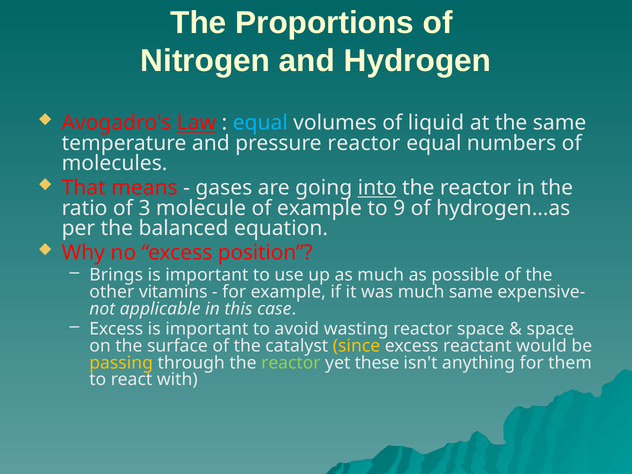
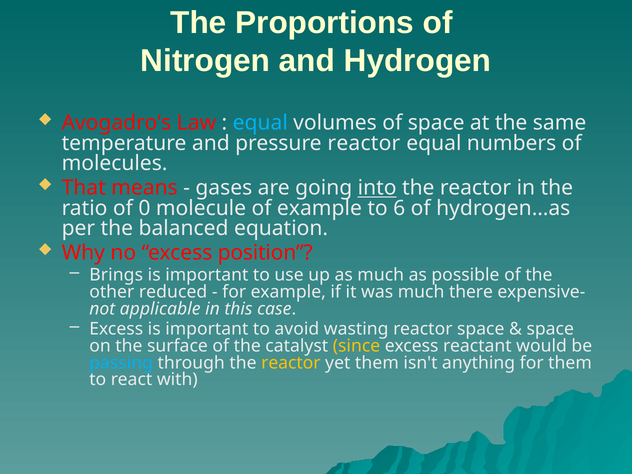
Law underline: present -> none
of liquid: liquid -> space
3: 3 -> 0
9: 9 -> 6
vitamins: vitamins -> reduced
much same: same -> there
passing colour: yellow -> light blue
reactor at (291, 363) colour: light green -> yellow
yet these: these -> them
